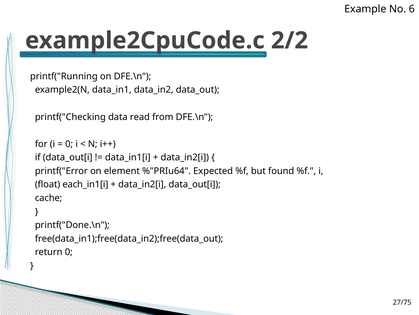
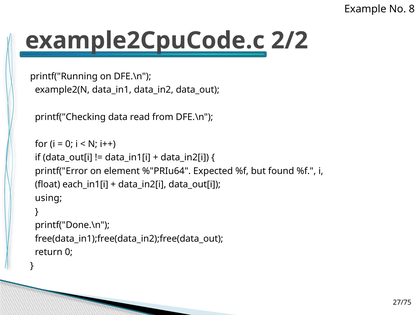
6: 6 -> 8
cache: cache -> using
